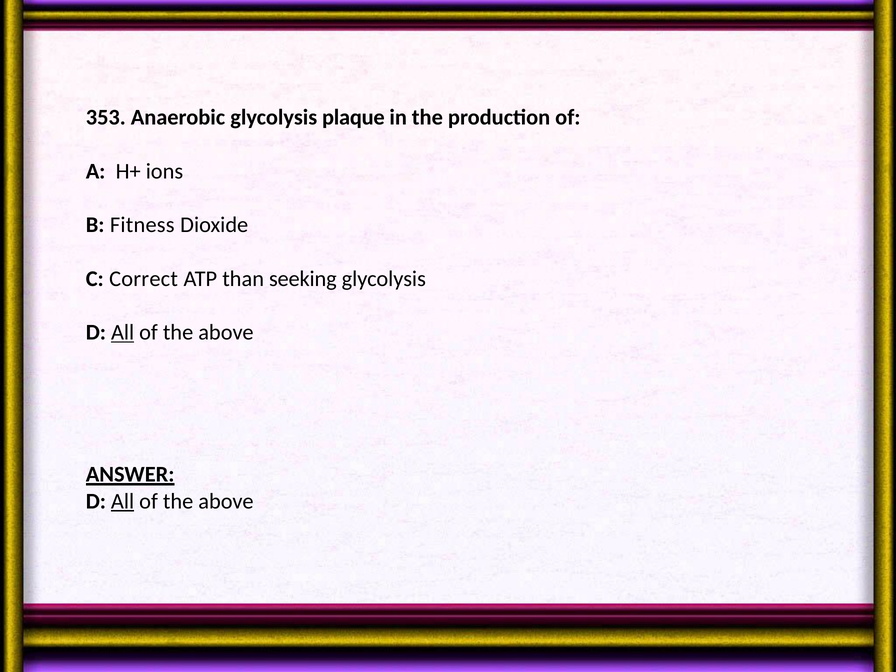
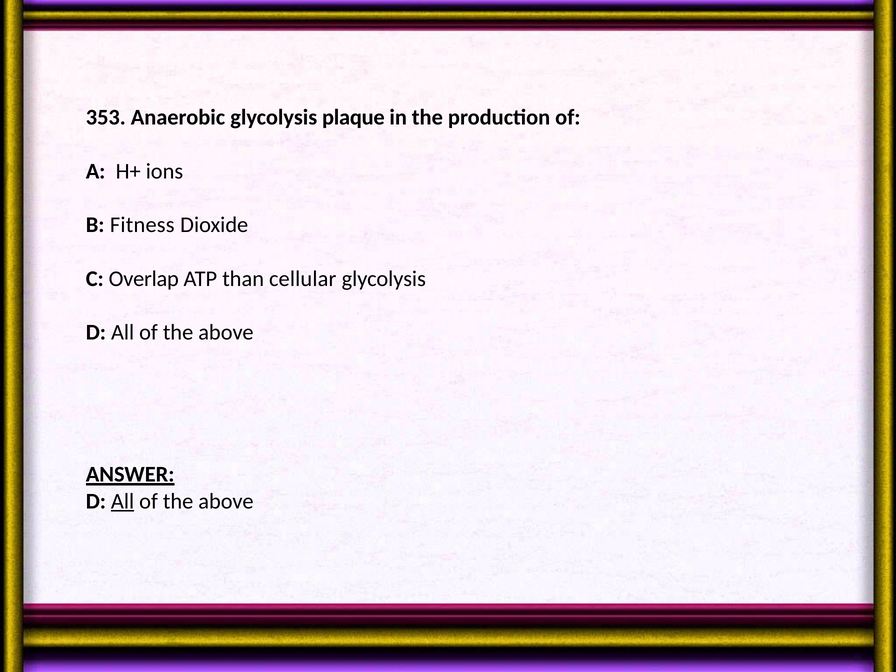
Correct: Correct -> Overlap
seeking: seeking -> cellular
All at (123, 332) underline: present -> none
